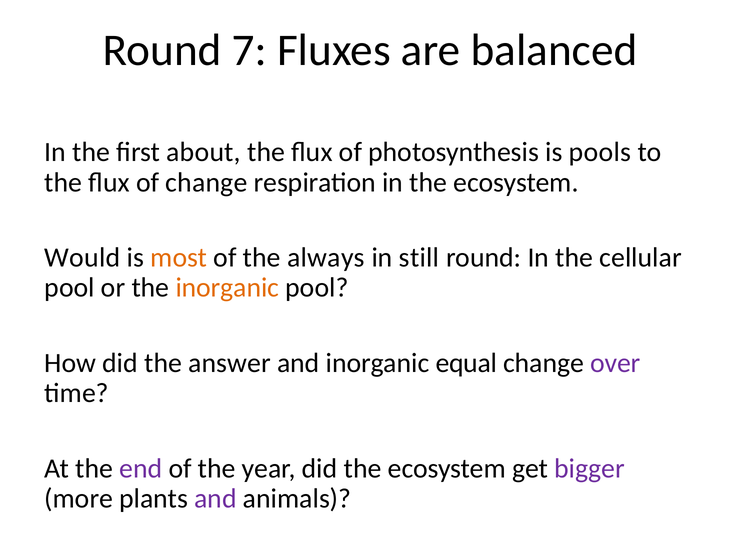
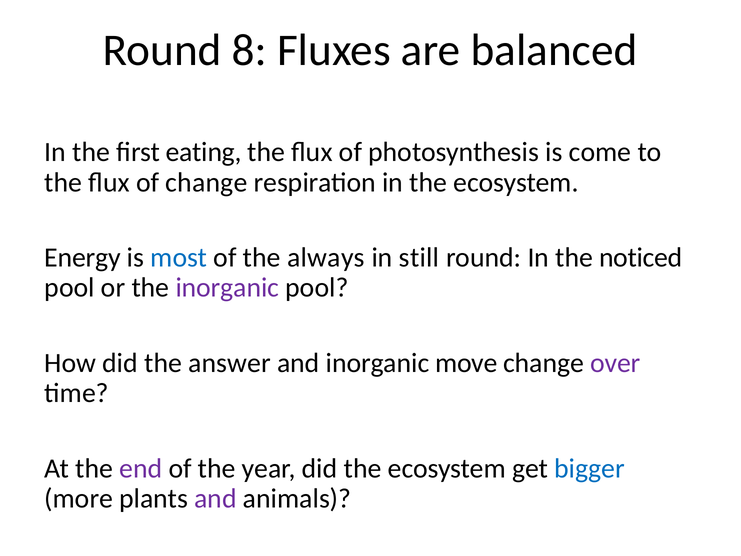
7: 7 -> 8
about: about -> eating
pools: pools -> come
Would: Would -> Energy
most colour: orange -> blue
cellular: cellular -> noticed
inorganic at (227, 288) colour: orange -> purple
equal: equal -> move
bigger colour: purple -> blue
